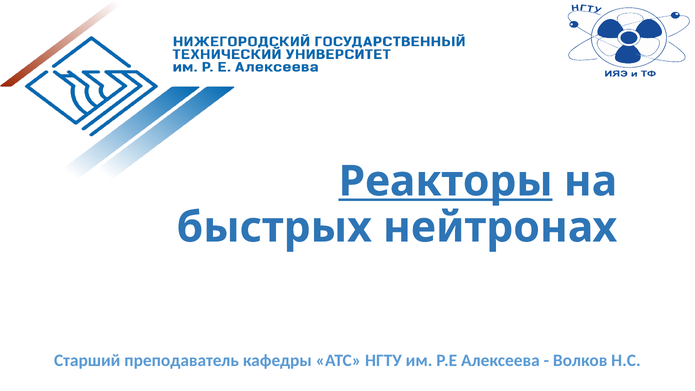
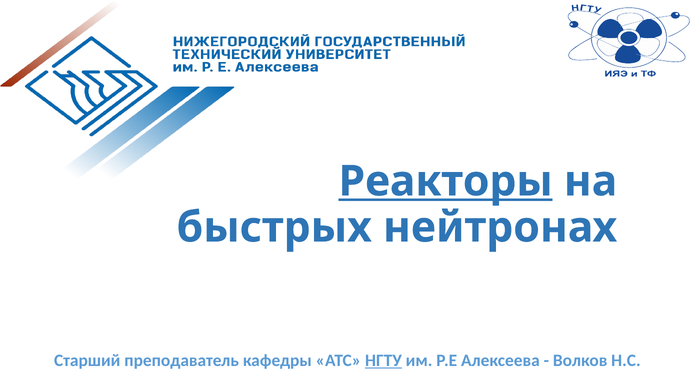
НГТУ underline: none -> present
